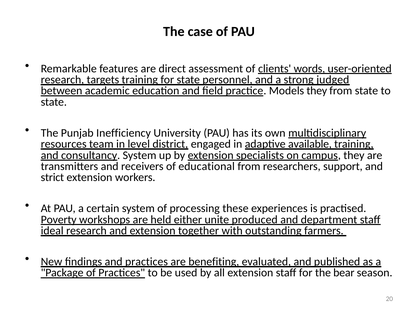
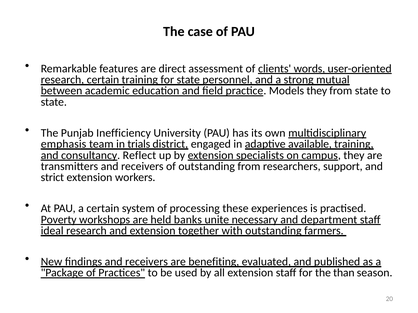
research targets: targets -> certain
judged: judged -> mutual
resources: resources -> emphasis
level: level -> trials
consultancy System: System -> Reflect
of educational: educational -> outstanding
either: either -> banks
produced: produced -> necessary
findings and practices: practices -> receivers
bear: bear -> than
